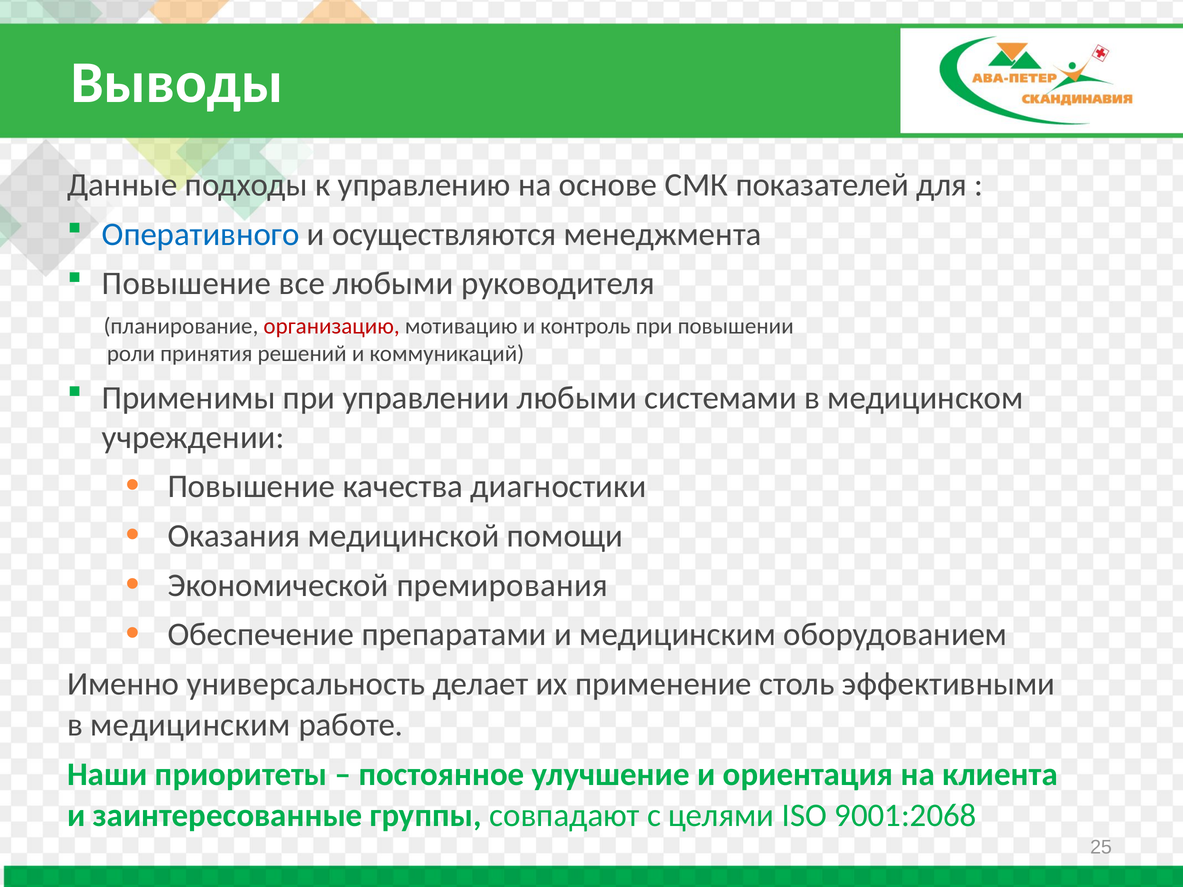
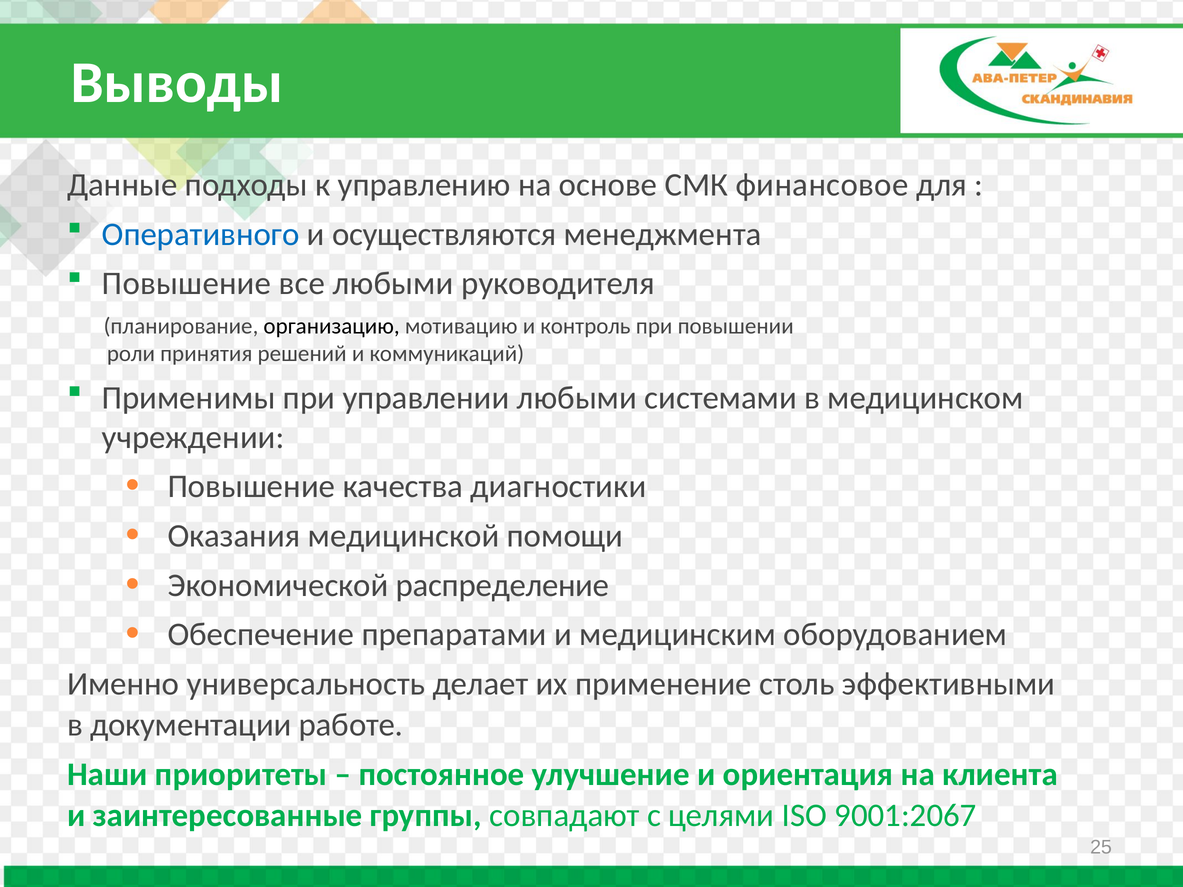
показателей: показателей -> финансовое
организацию colour: red -> black
премирования: премирования -> распределение
в медицинским: медицинским -> документации
9001:2068: 9001:2068 -> 9001:2067
